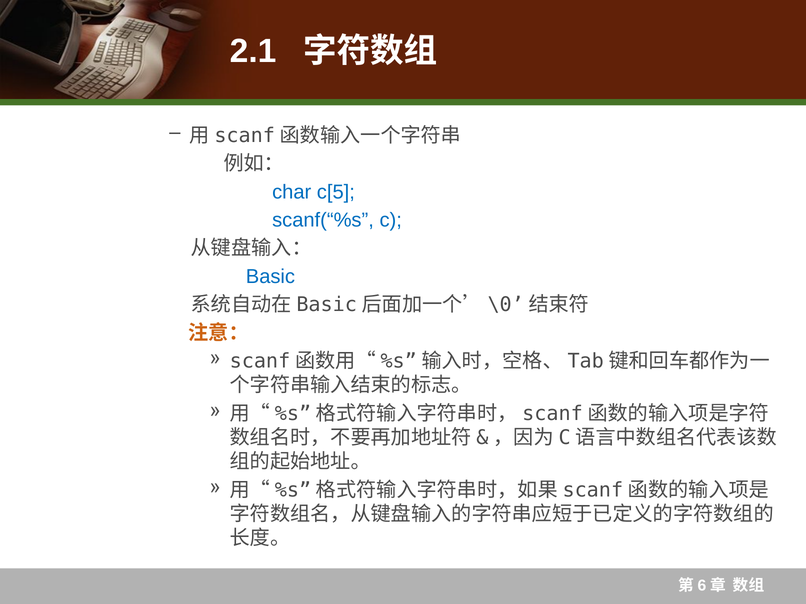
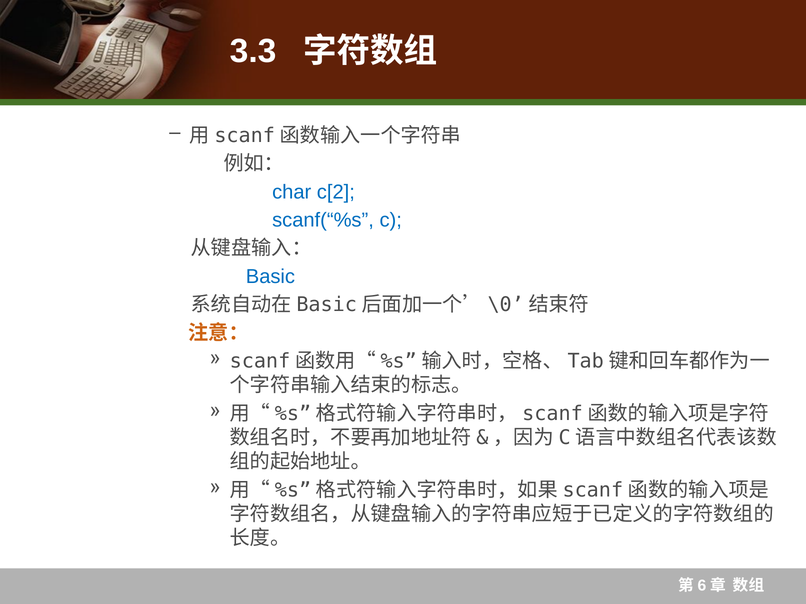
2.1: 2.1 -> 3.3
c[5: c[5 -> c[2
